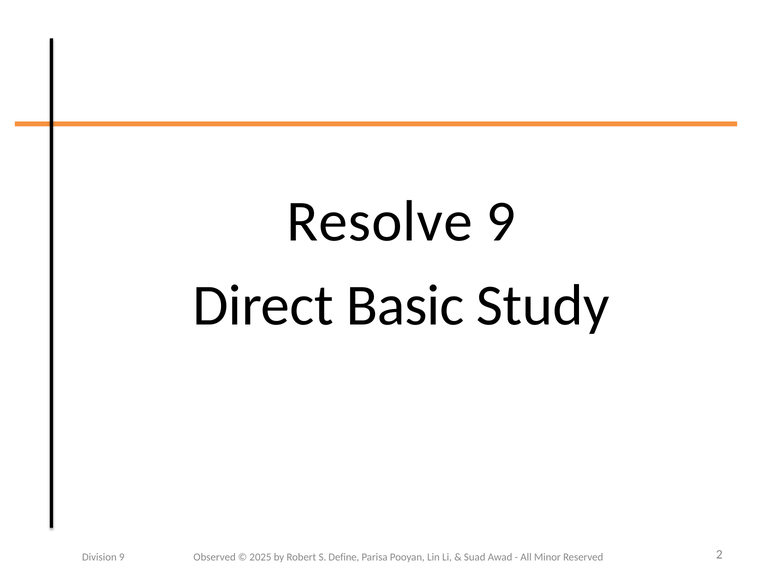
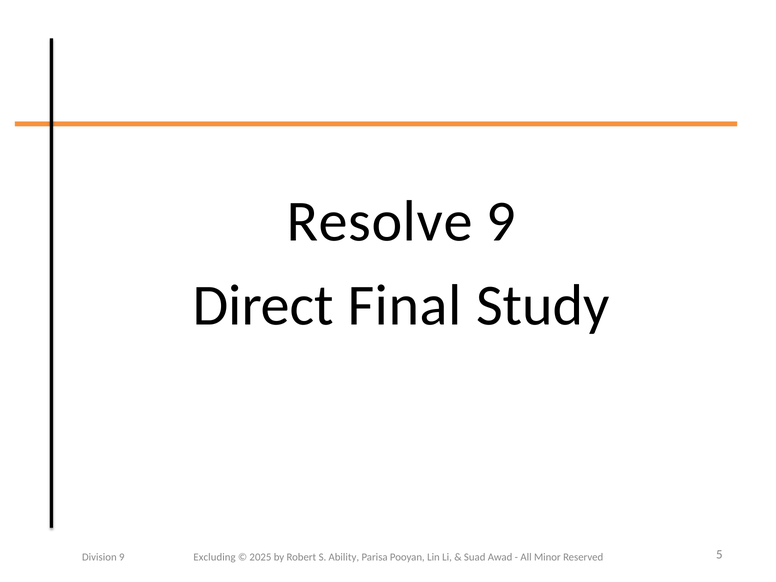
Basic: Basic -> Final
Observed: Observed -> Excluding
Define: Define -> Ability
2: 2 -> 5
